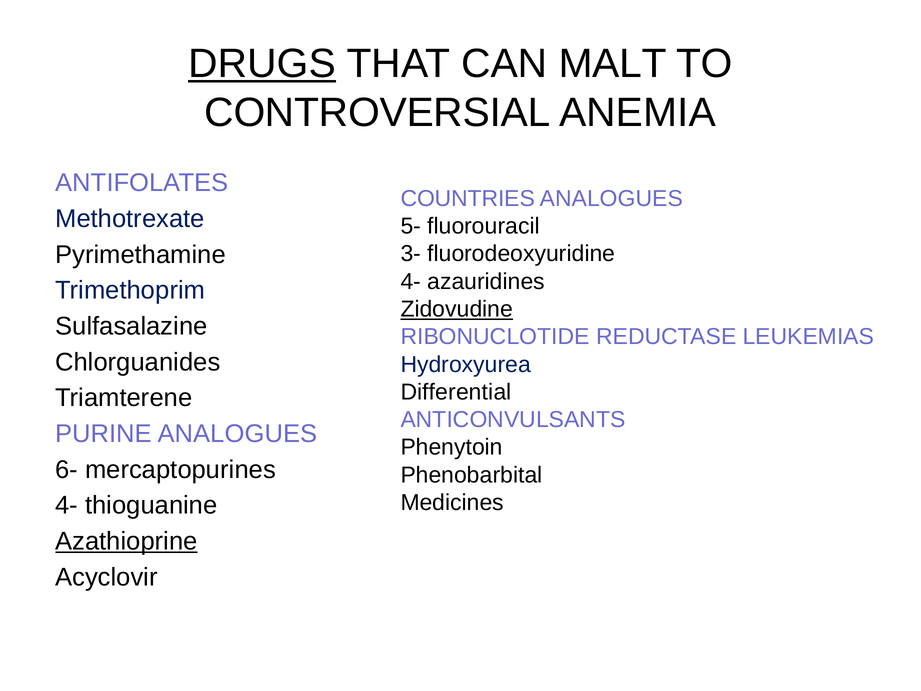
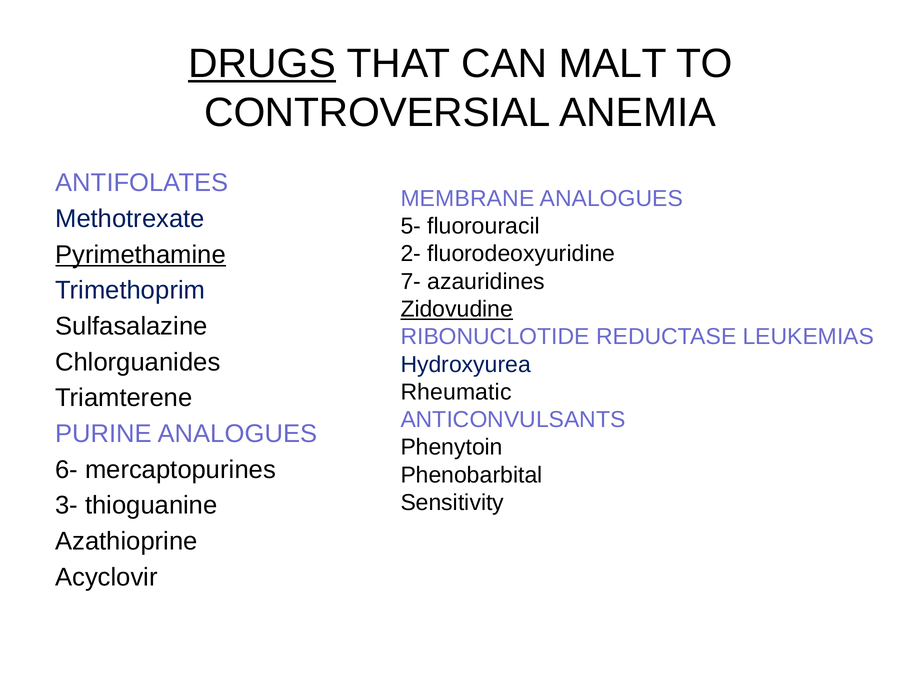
COUNTRIES: COUNTRIES -> MEMBRANE
Pyrimethamine underline: none -> present
3-: 3- -> 2-
4- at (411, 281): 4- -> 7-
Differential: Differential -> Rheumatic
Medicines: Medicines -> Sensitivity
4- at (67, 505): 4- -> 3-
Azathioprine underline: present -> none
